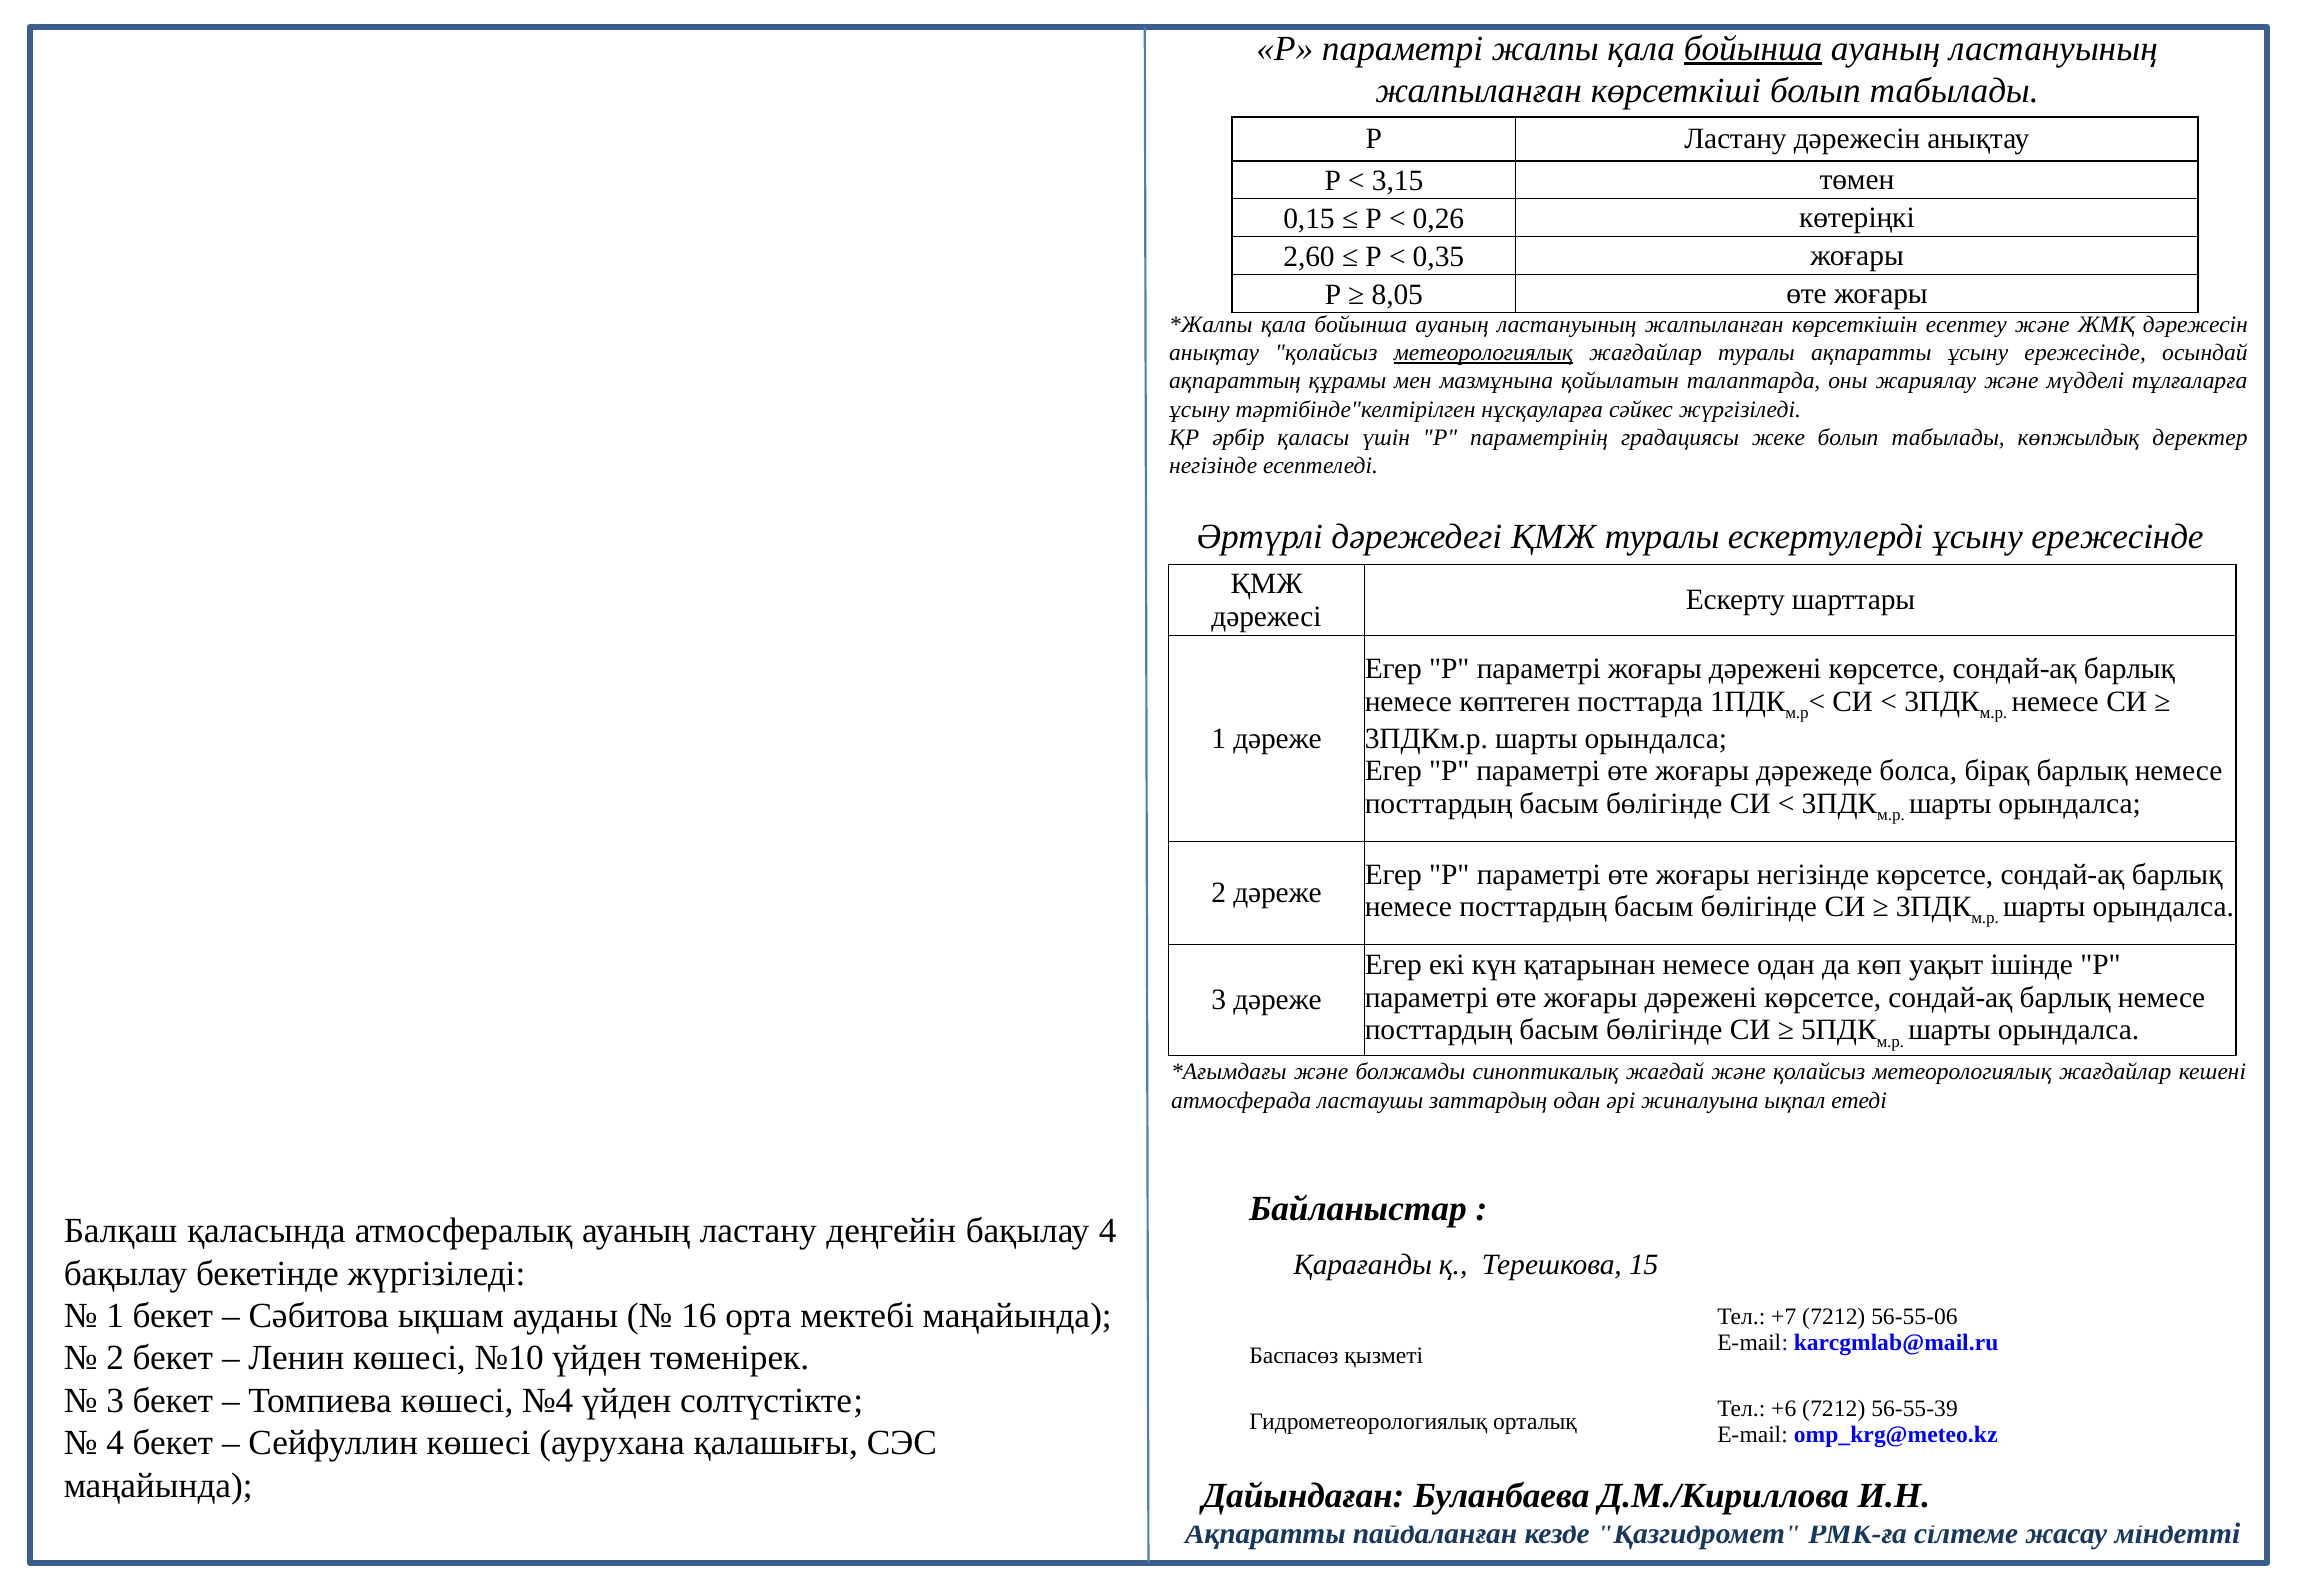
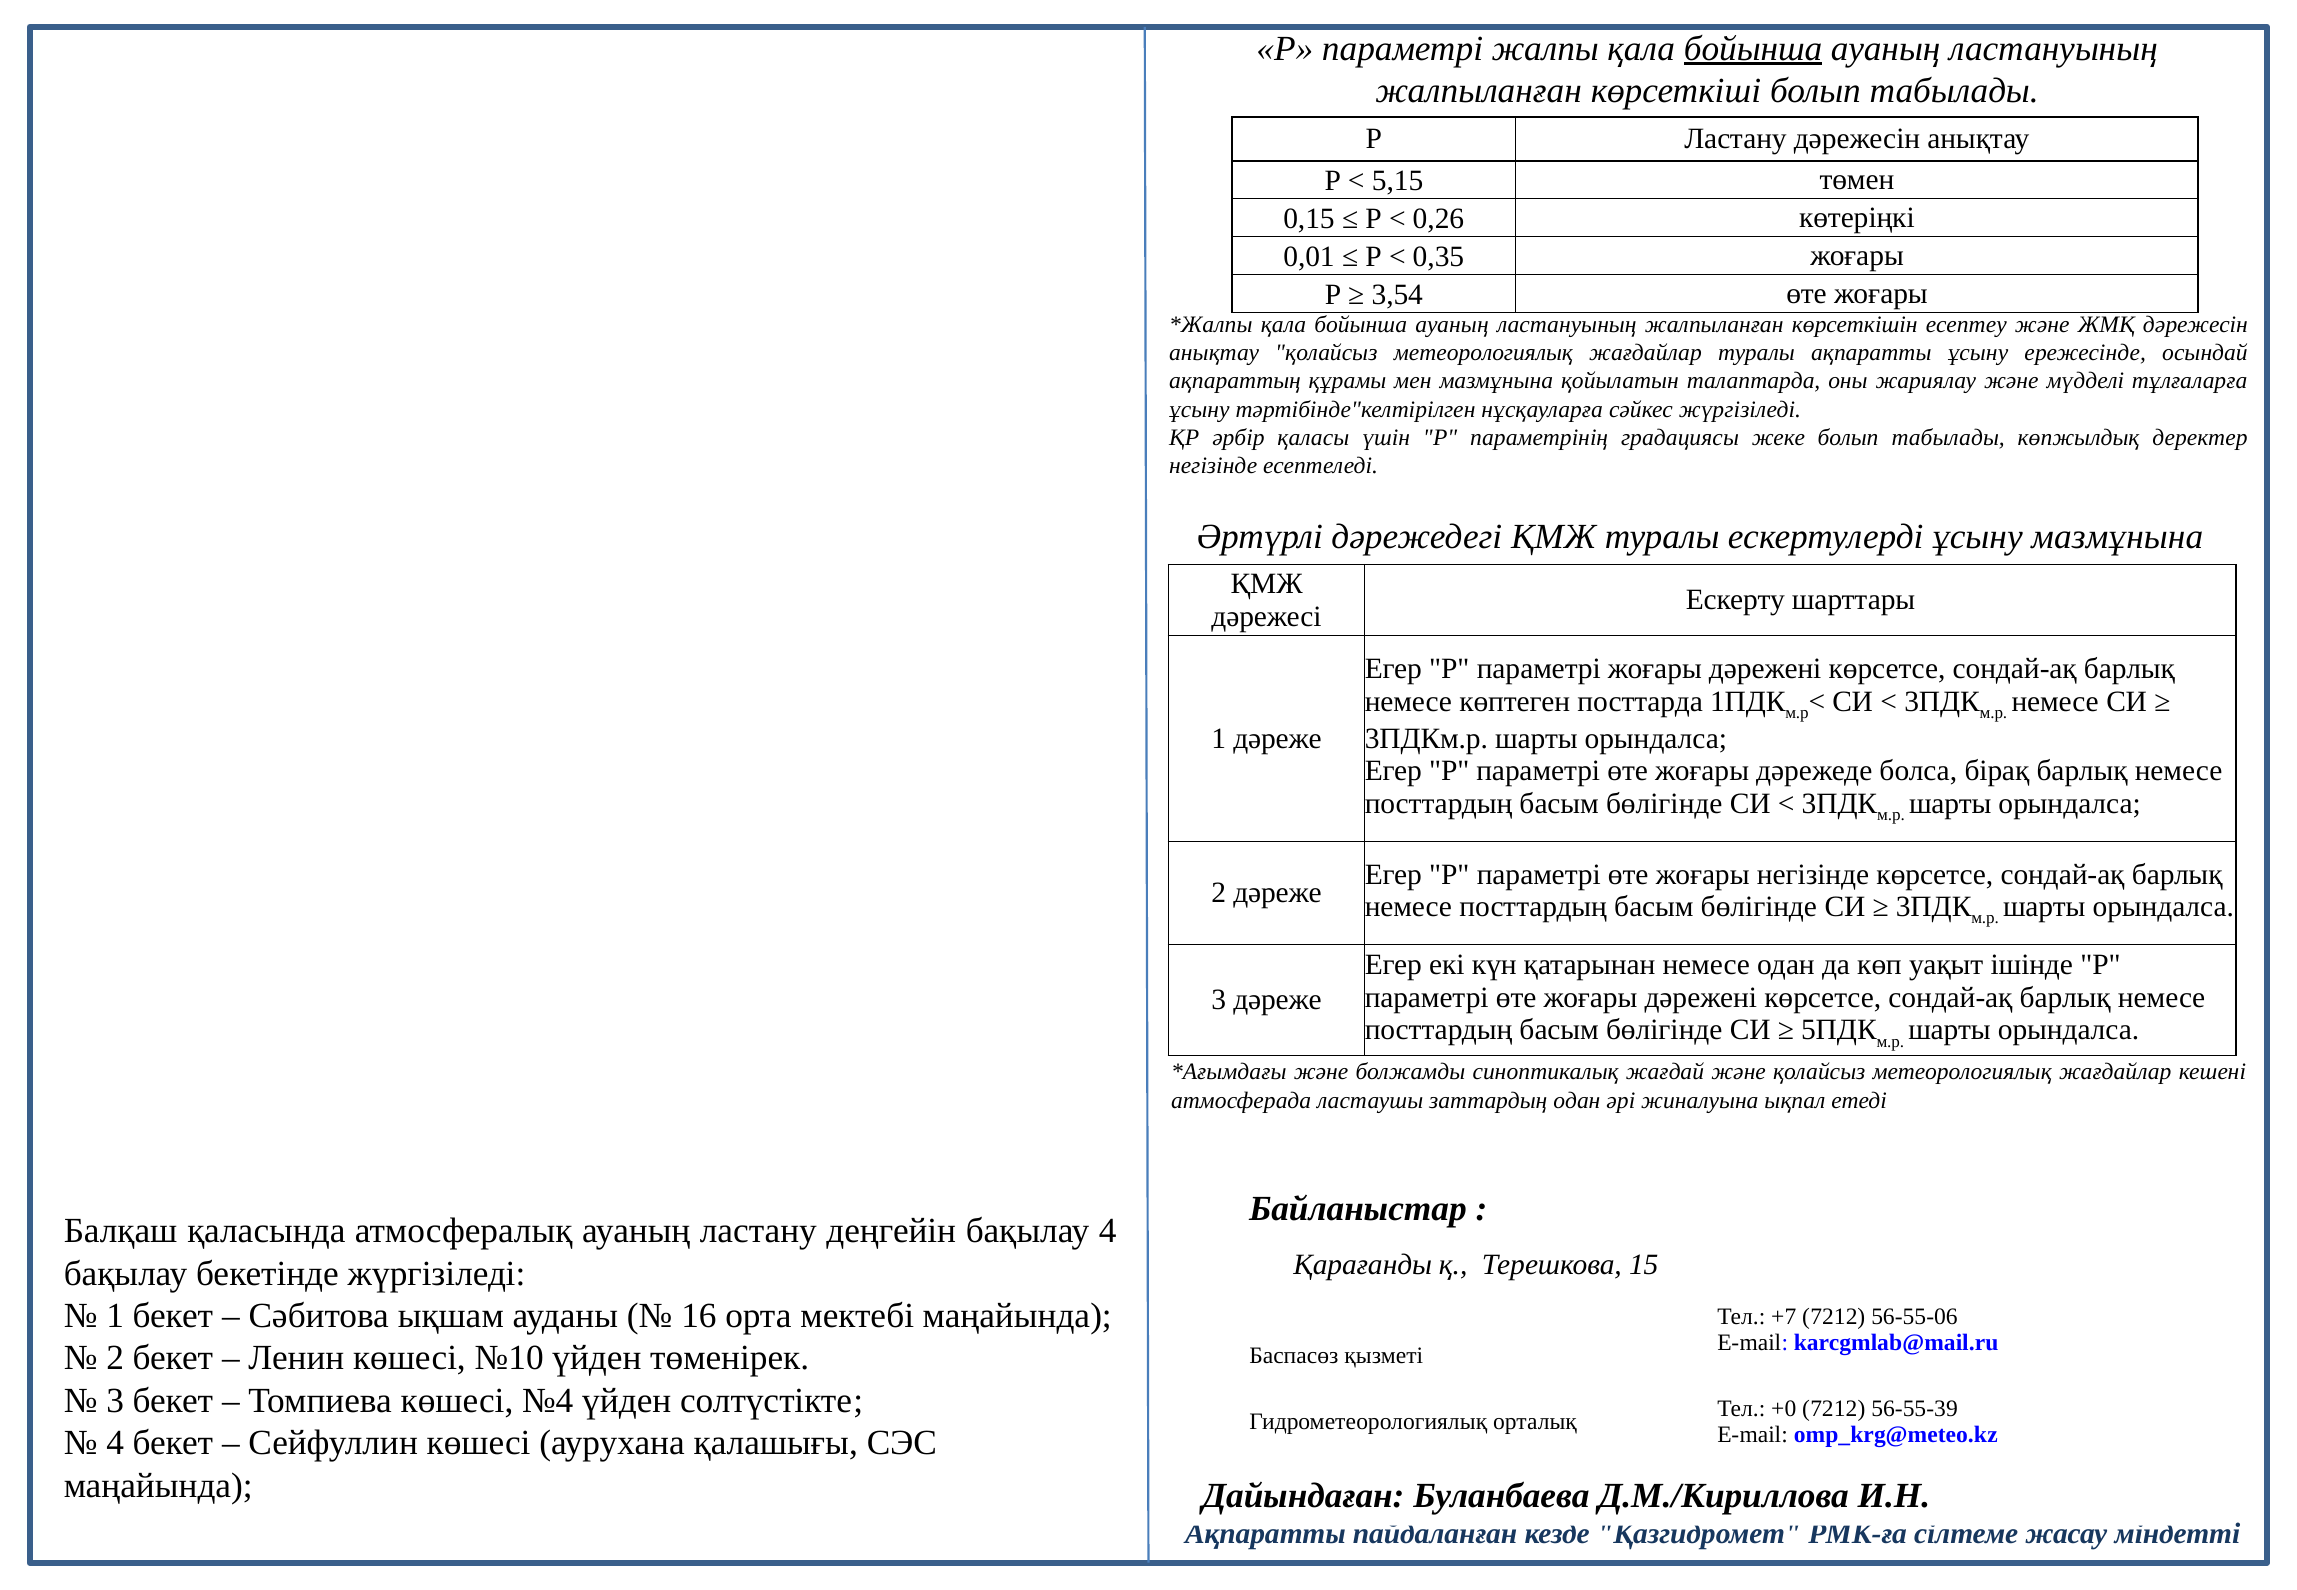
3,15: 3,15 -> 5,15
2,60: 2,60 -> 0,01
8,05: 8,05 -> 3,54
метеорологиялық at (1483, 353) underline: present -> none
ескертулерді ұсыну ережесінде: ережесінде -> мазмұнына
+6: +6 -> +0
